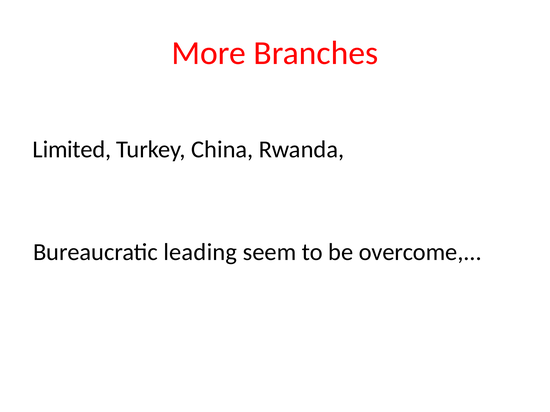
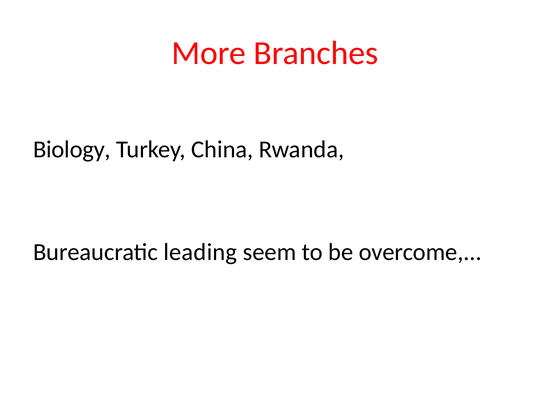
Limited: Limited -> Biology
